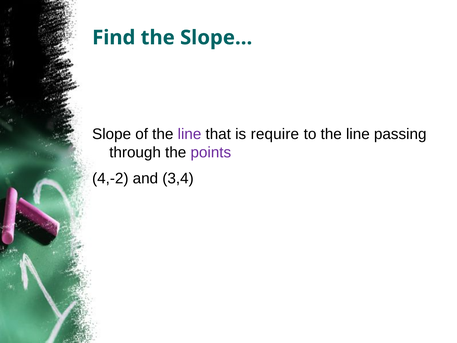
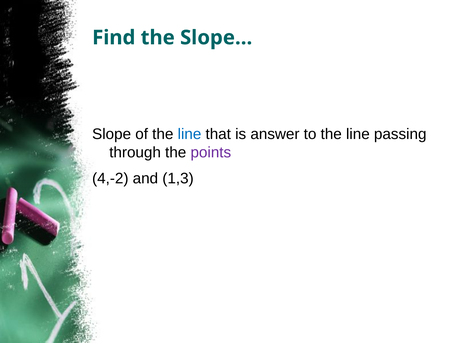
line at (190, 134) colour: purple -> blue
require: require -> answer
3,4: 3,4 -> 1,3
